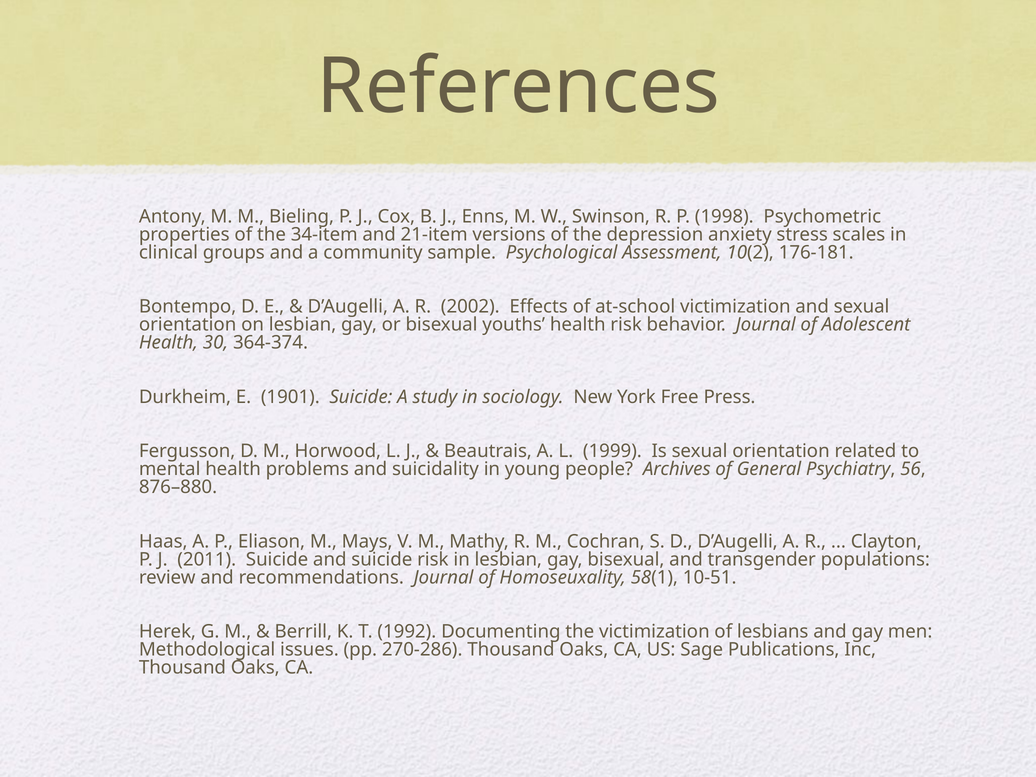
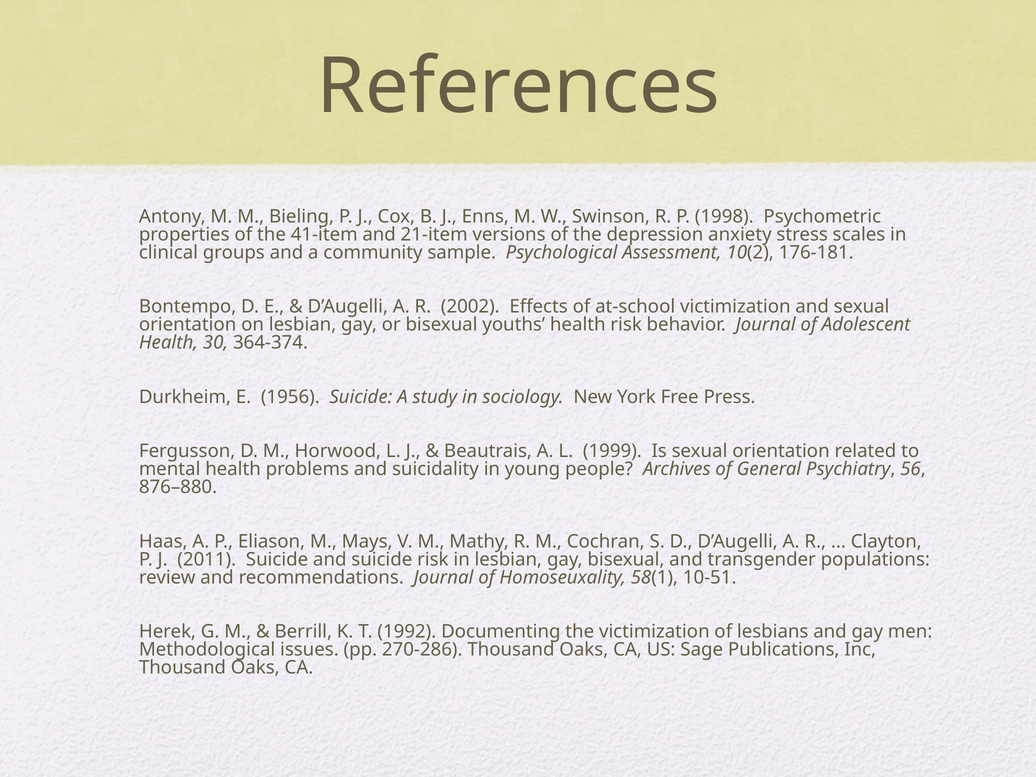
34-item: 34-item -> 41-item
1901: 1901 -> 1956
